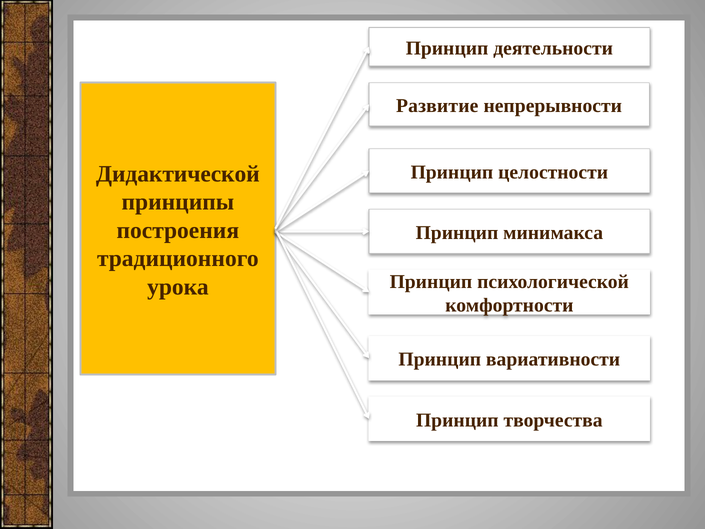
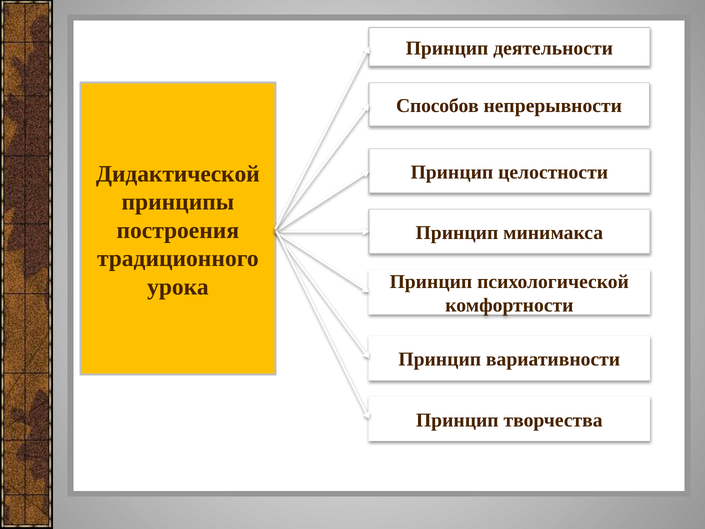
Развитие: Развитие -> Способов
